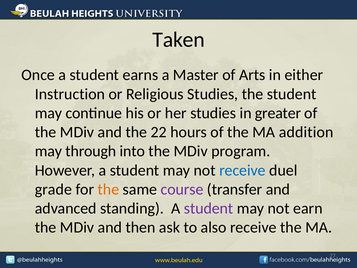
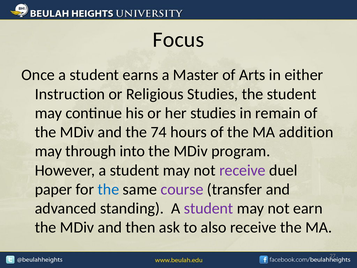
Taken: Taken -> Focus
greater: greater -> remain
22: 22 -> 74
receive at (242, 170) colour: blue -> purple
grade: grade -> paper
the at (108, 189) colour: orange -> blue
